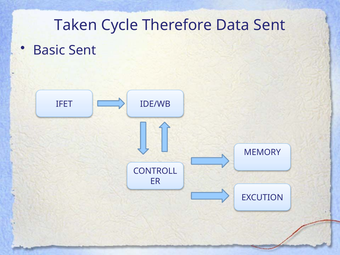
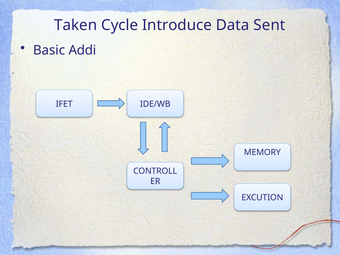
Therefore: Therefore -> Introduce
Basic Sent: Sent -> Addi
